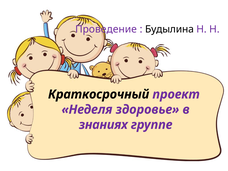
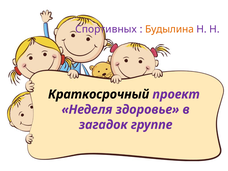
Проведение: Проведение -> Спортивных
Будылина colour: black -> orange
знаниях: знаниях -> загадок
